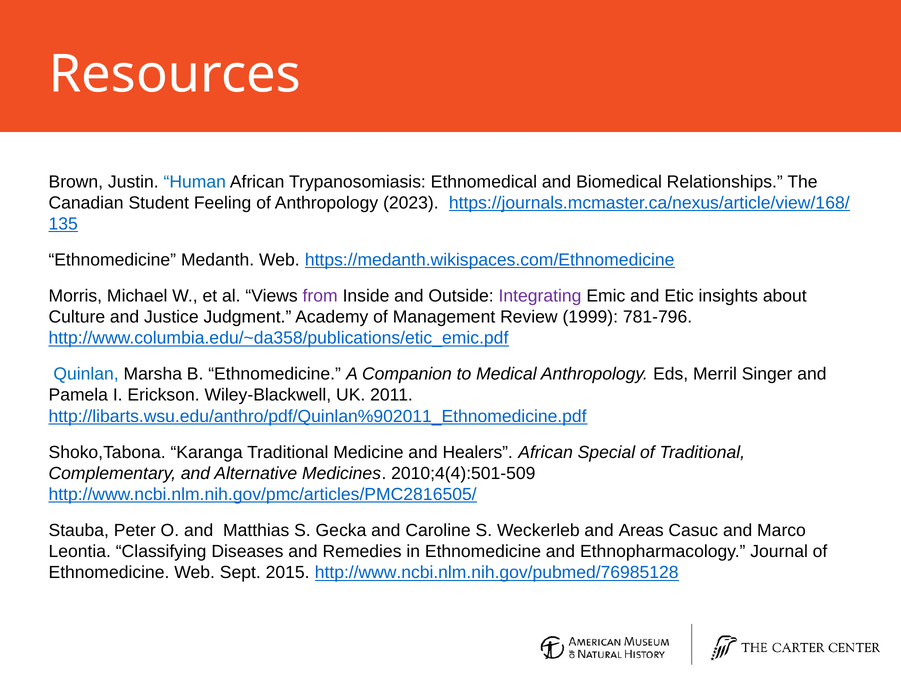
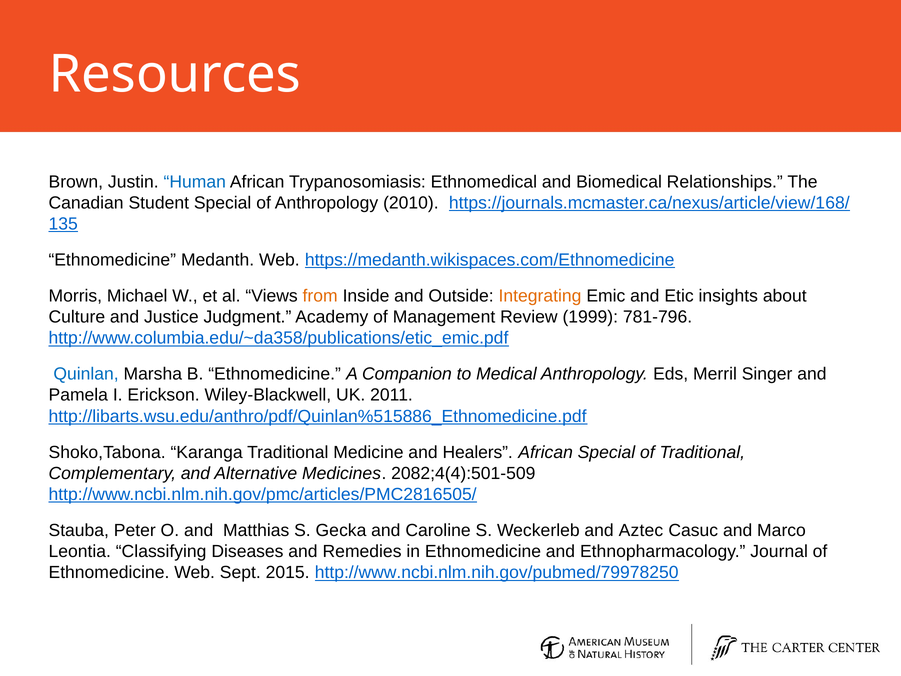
Student Feeling: Feeling -> Special
2023: 2023 -> 2010
from colour: purple -> orange
Integrating colour: purple -> orange
http://libarts.wsu.edu/anthro/pdf/Quinlan%902011_Ethnomedicine.pdf: http://libarts.wsu.edu/anthro/pdf/Quinlan%902011_Ethnomedicine.pdf -> http://libarts.wsu.edu/anthro/pdf/Quinlan%515886_Ethnomedicine.pdf
2010;4(4):501-509: 2010;4(4):501-509 -> 2082;4(4):501-509
Areas: Areas -> Aztec
http://www.ncbi.nlm.nih.gov/pubmed/76985128: http://www.ncbi.nlm.nih.gov/pubmed/76985128 -> http://www.ncbi.nlm.nih.gov/pubmed/79978250
